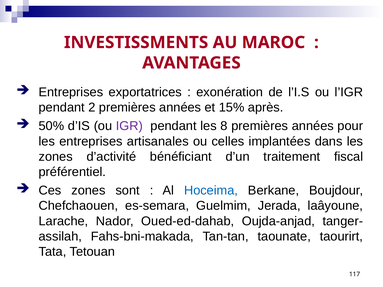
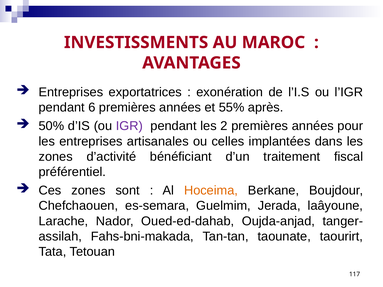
2: 2 -> 6
15%: 15% -> 55%
8: 8 -> 2
Hoceima colour: blue -> orange
